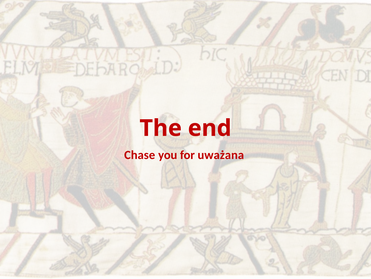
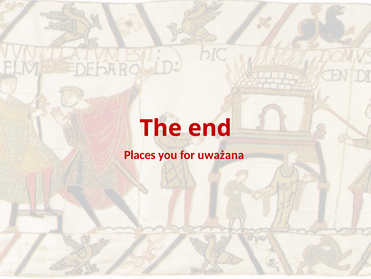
Chase: Chase -> Places
